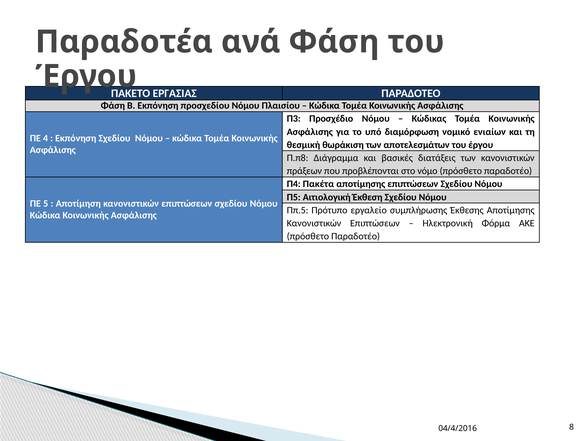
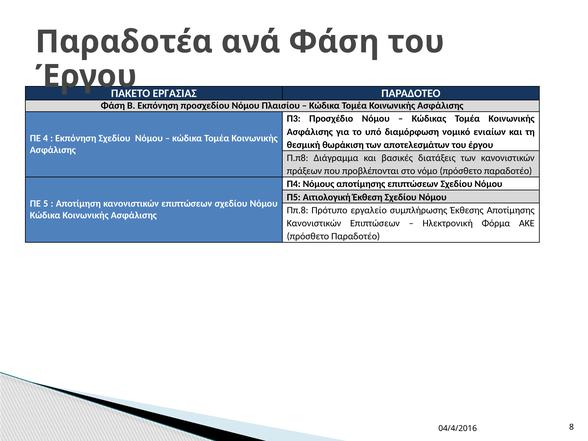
Πακέτα: Πακέτα -> Νόμους
Ππ.5: Ππ.5 -> Ππ.8
